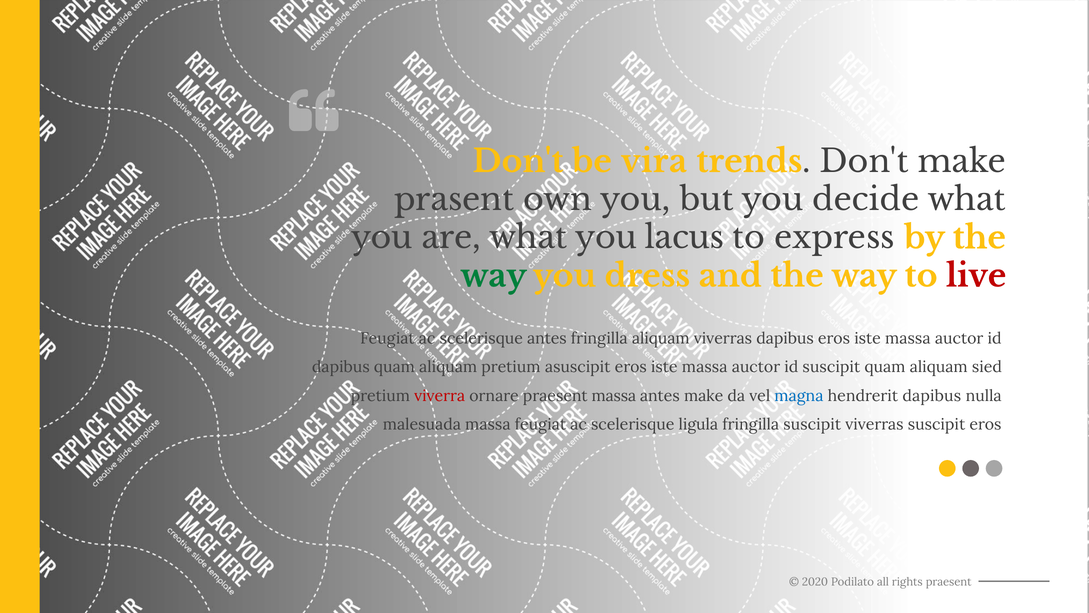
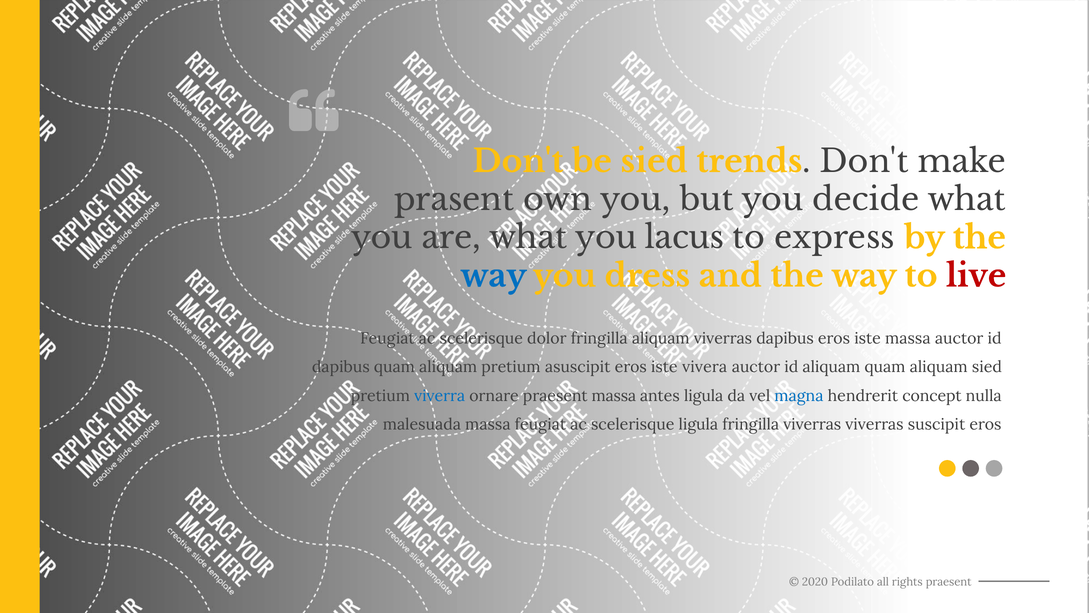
be vira: vira -> sied
way at (493, 276) colour: green -> blue
scelerisque antes: antes -> dolor
asuscipit eros iste massa: massa -> vivera
id suscipit: suscipit -> aliquam
viverra colour: red -> blue
antes make: make -> ligula
hendrerit dapibus: dapibus -> concept
fringilla suscipit: suscipit -> viverras
